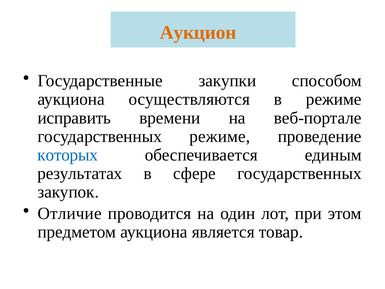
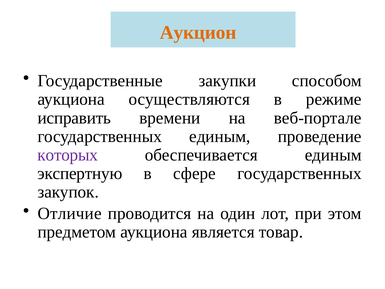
государственных режиме: режиме -> единым
которых colour: blue -> purple
результатах: результатах -> экспертную
